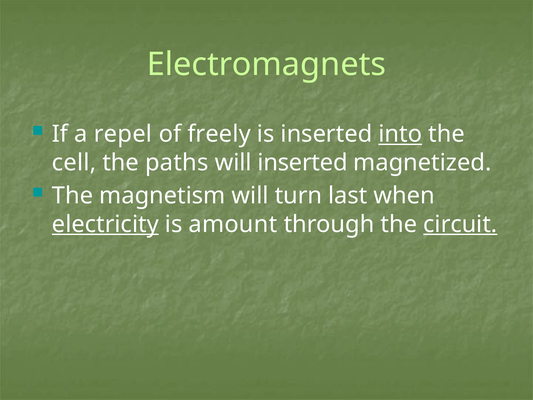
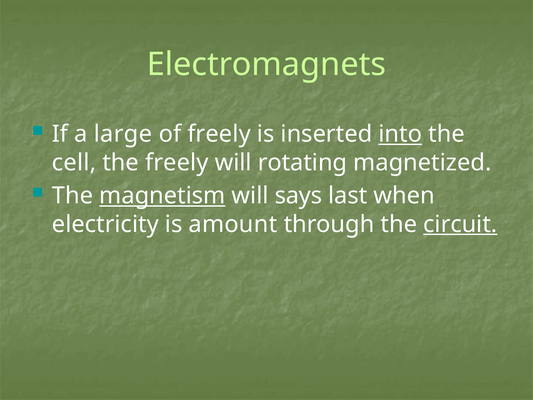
repel: repel -> large
the paths: paths -> freely
will inserted: inserted -> rotating
magnetism underline: none -> present
turn: turn -> says
electricity underline: present -> none
